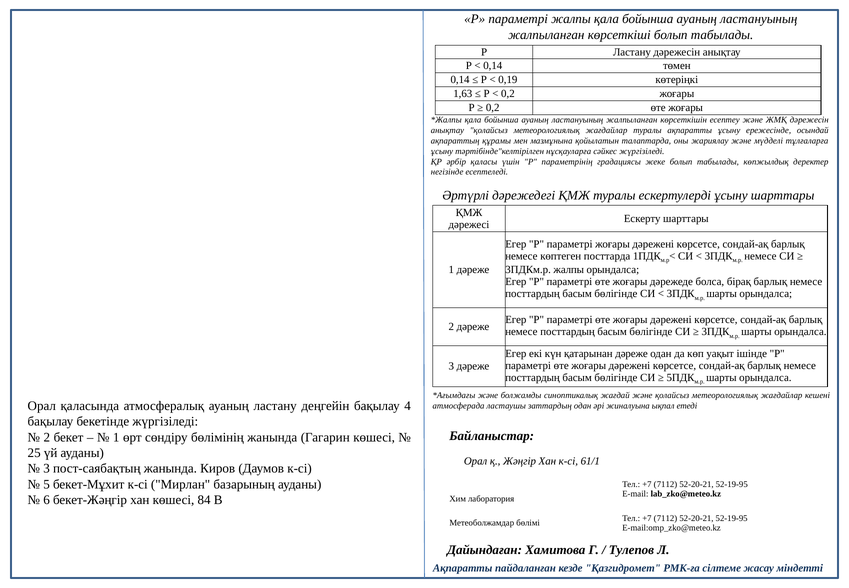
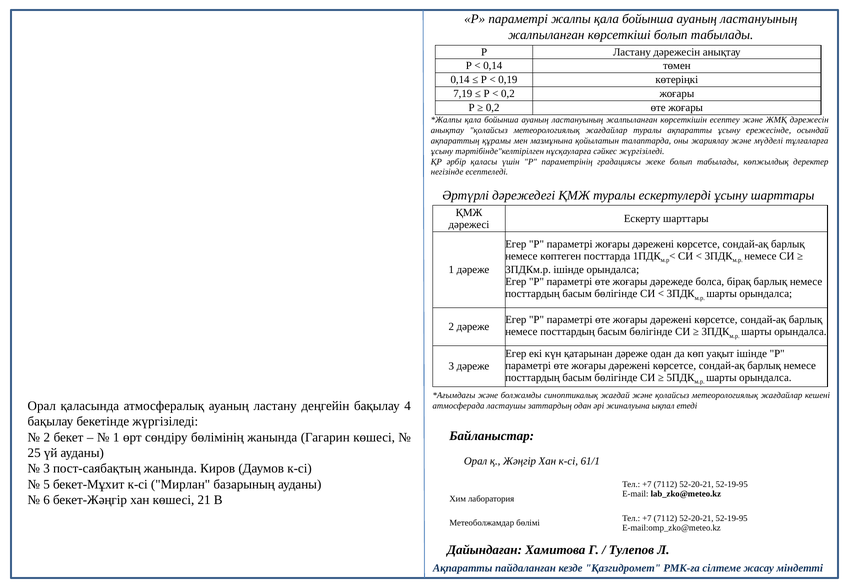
1,63: 1,63 -> 7,19
3ПДКм.р жалпы: жалпы -> ішінде
84: 84 -> 21
